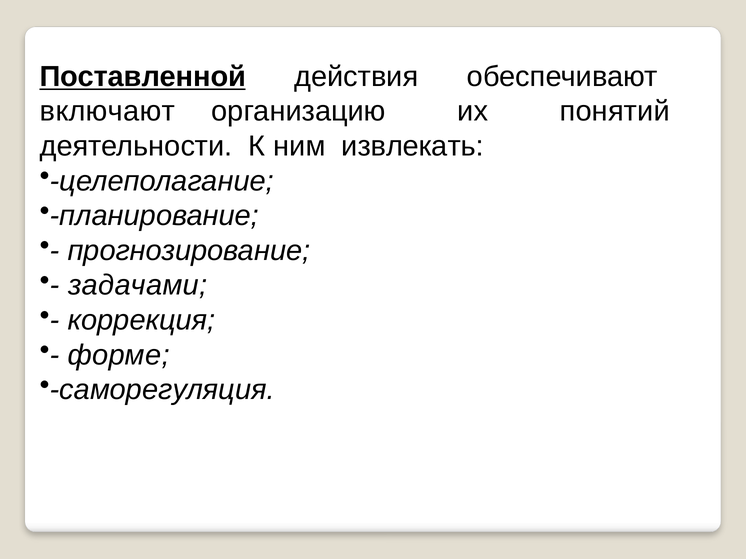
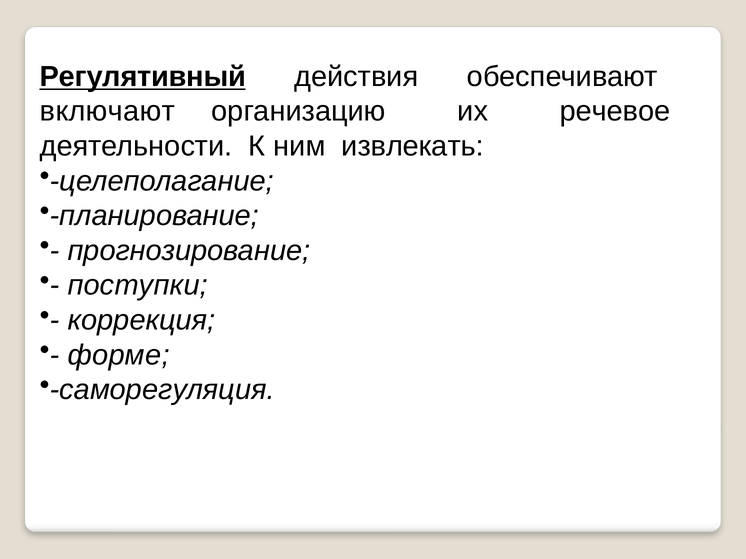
Поставленной: Поставленной -> Регулятивный
понятий: понятий -> речевое
задачами: задачами -> поступки
